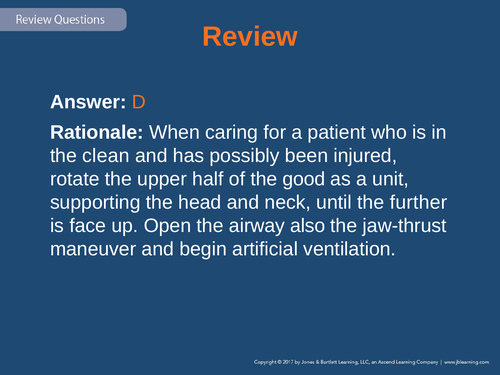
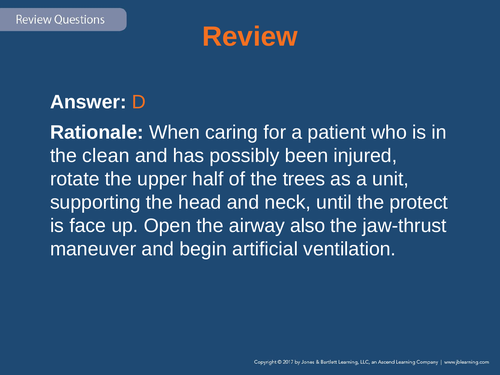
good: good -> trees
further: further -> protect
